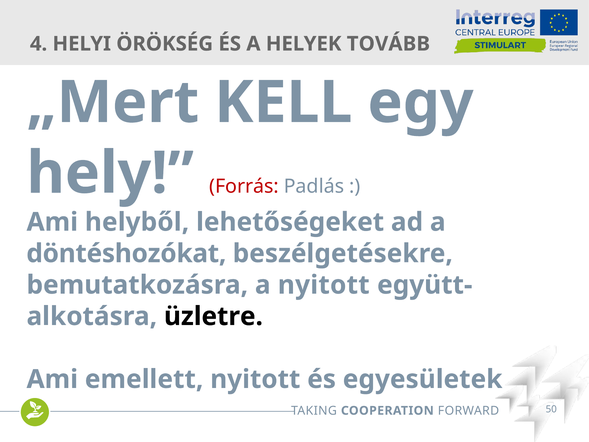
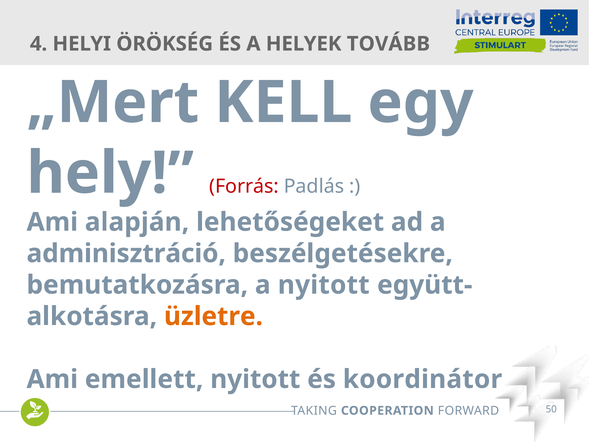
helyből: helyből -> alapján
döntéshozókat: döntéshozókat -> adminisztráció
üzletre colour: black -> orange
egyesületek: egyesületek -> koordinátor
